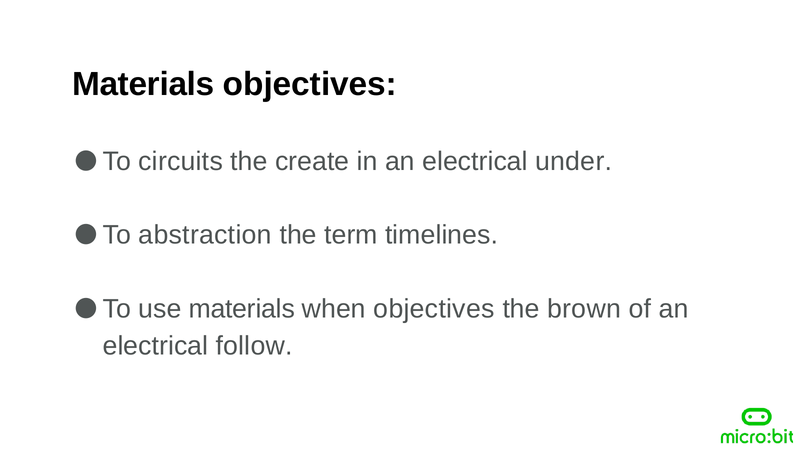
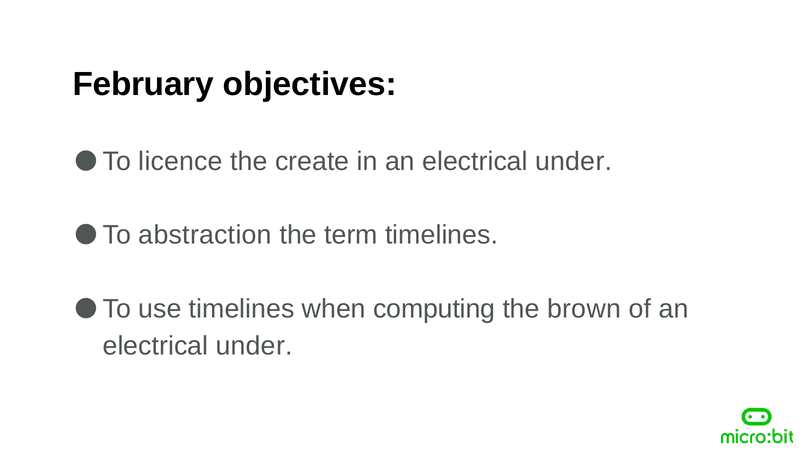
Materials at (143, 84): Materials -> February
circuits: circuits -> licence
use materials: materials -> timelines
when objectives: objectives -> computing
follow at (254, 346): follow -> under
